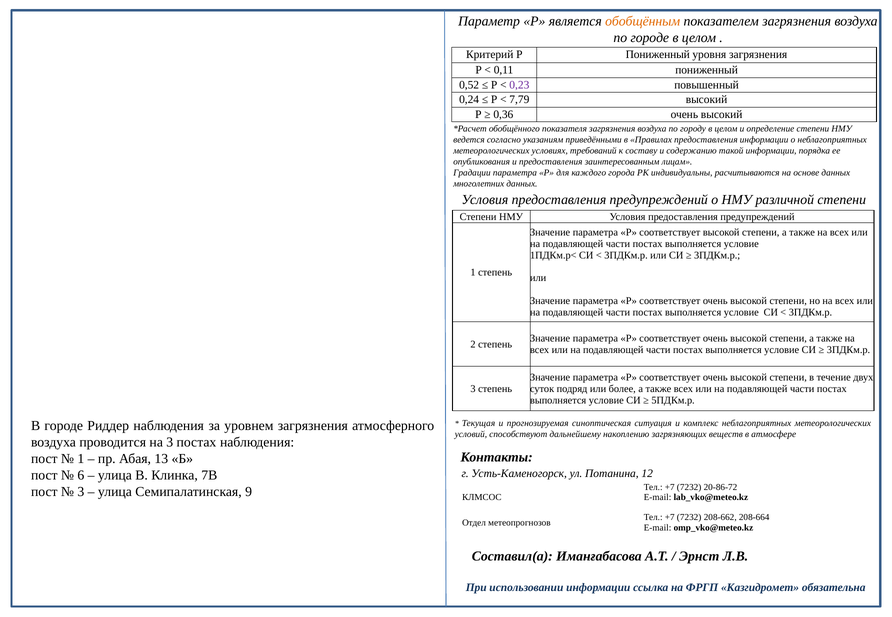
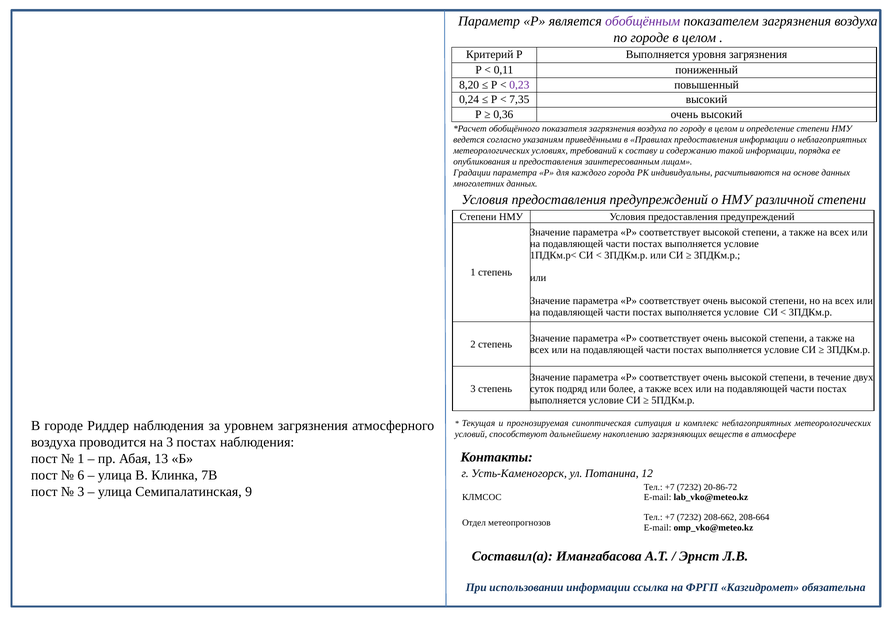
обобщённым colour: orange -> purple
Р Пониженный: Пониженный -> Выполняется
0,52: 0,52 -> 8,20
7,79: 7,79 -> 7,35
